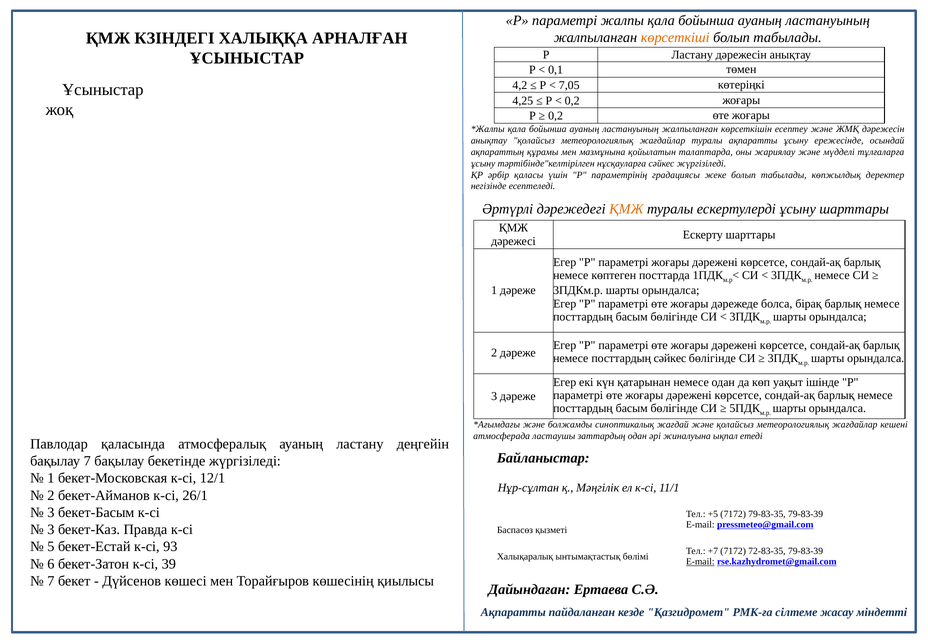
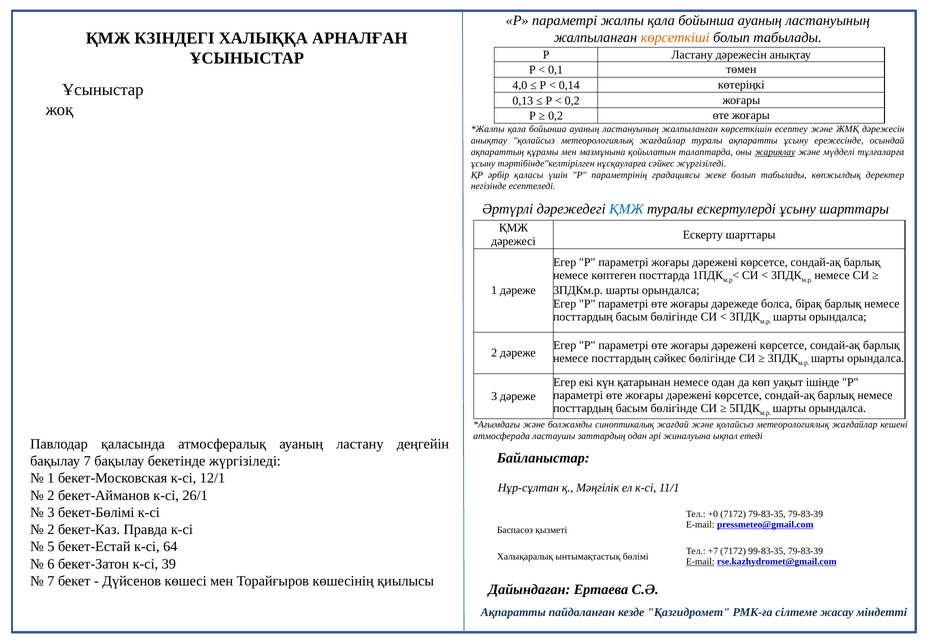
4,2: 4,2 -> 4,0
7,05: 7,05 -> 0,14
4,25: 4,25 -> 0,13
жариялау underline: none -> present
ҚМЖ at (626, 209) colour: orange -> blue
бекет-Басым: бекет-Басым -> бекет-Бөлімі
+5: +5 -> +0
3 at (51, 529): 3 -> 2
93: 93 -> 64
72-83-35: 72-83-35 -> 99-83-35
